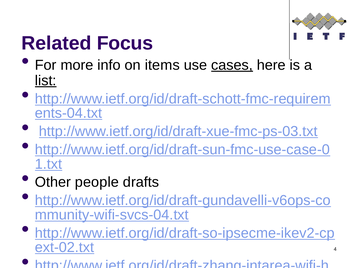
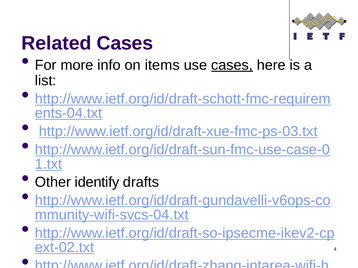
Related Focus: Focus -> Cases
list underline: present -> none
people: people -> identify
